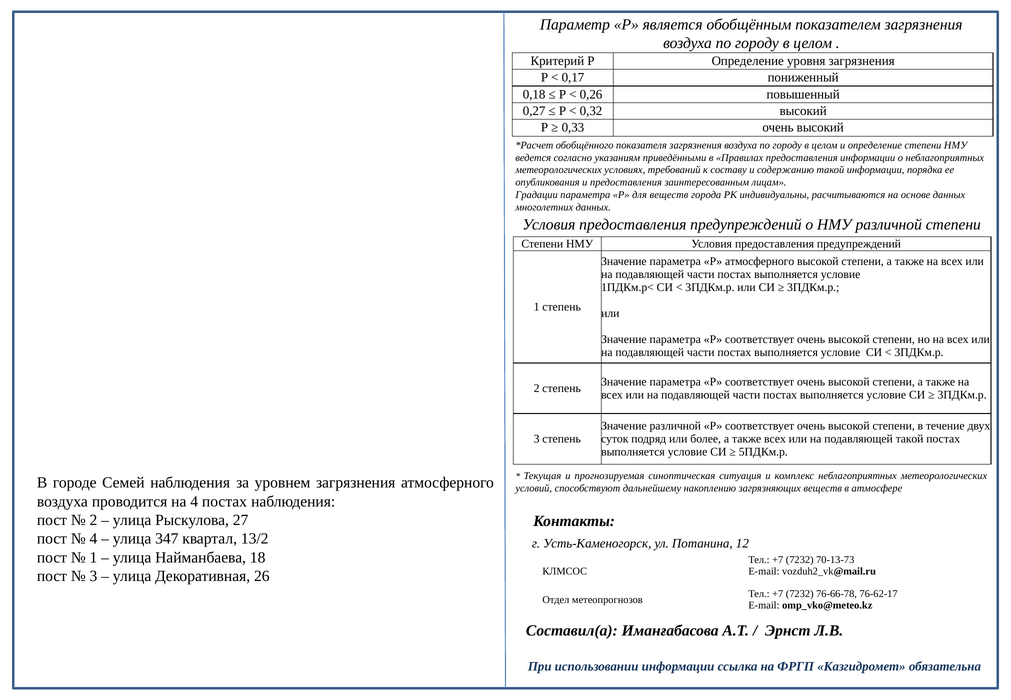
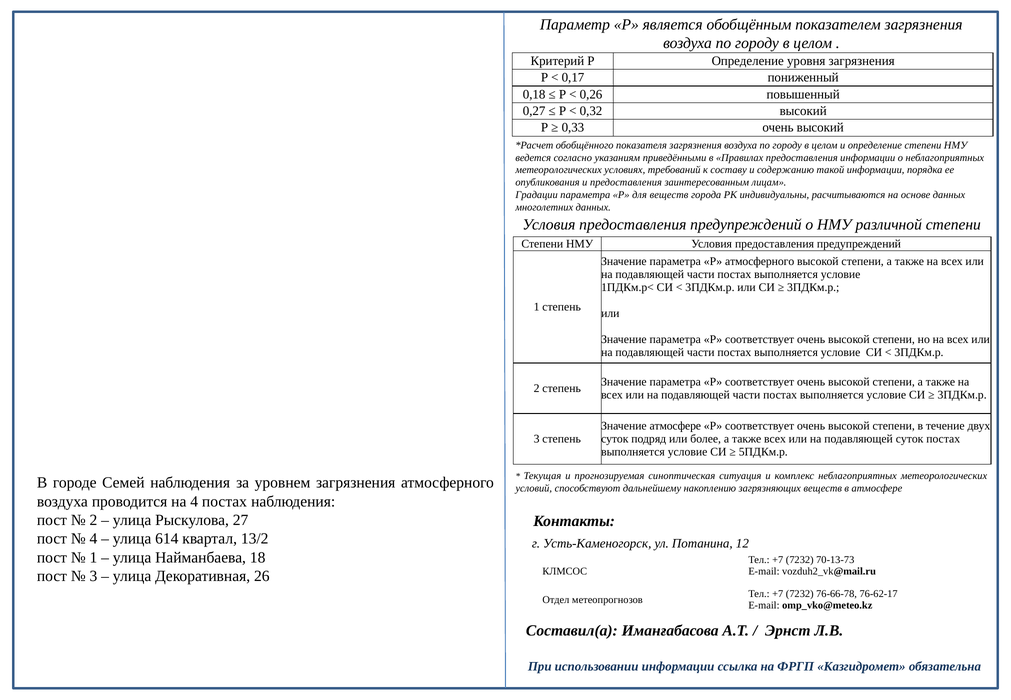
Значение различной: различной -> атмосфере
подавляющей такой: такой -> суток
347: 347 -> 614
